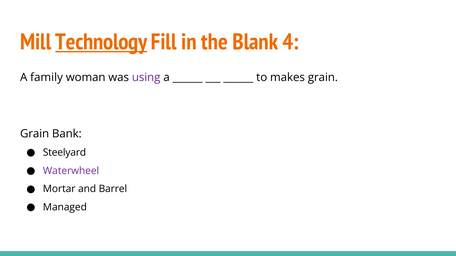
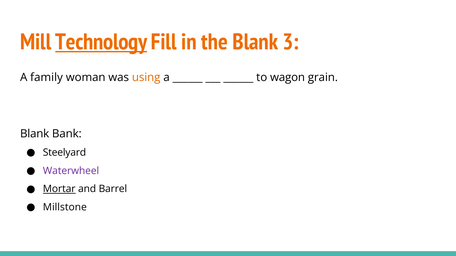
4: 4 -> 3
using colour: purple -> orange
makes: makes -> wagon
Grain at (35, 134): Grain -> Blank
Mortar underline: none -> present
Managed: Managed -> Millstone
